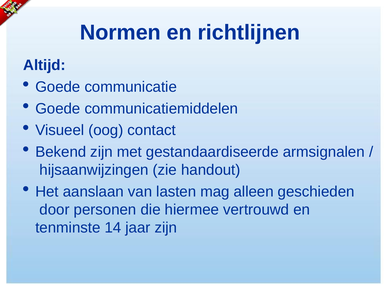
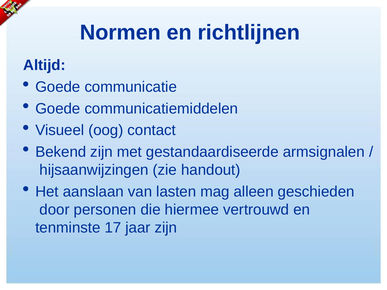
14: 14 -> 17
